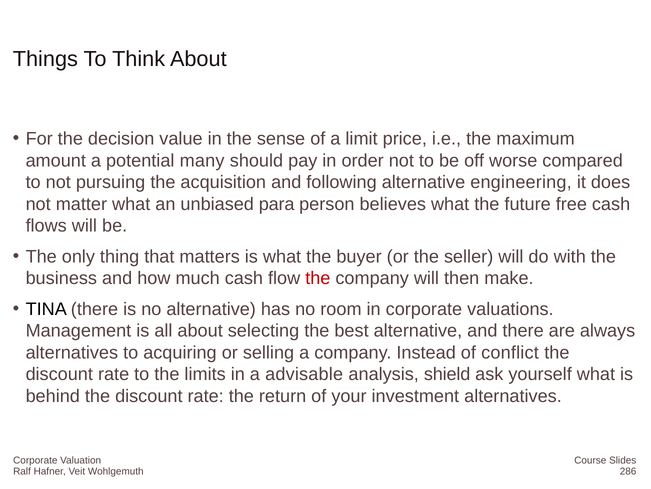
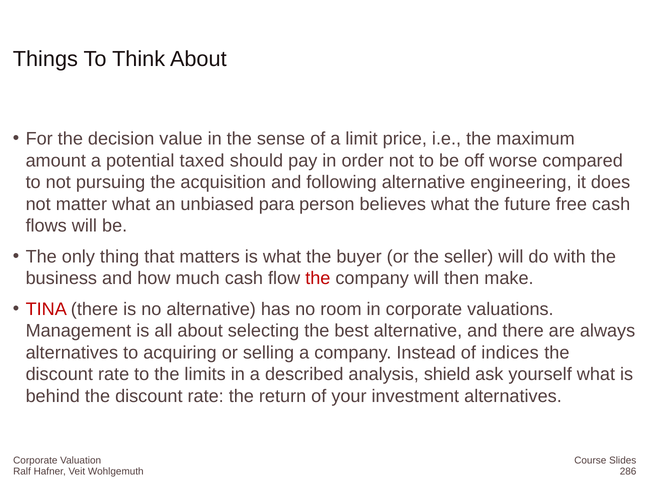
many: many -> taxed
TINA colour: black -> red
conflict: conflict -> indices
advisable: advisable -> described
